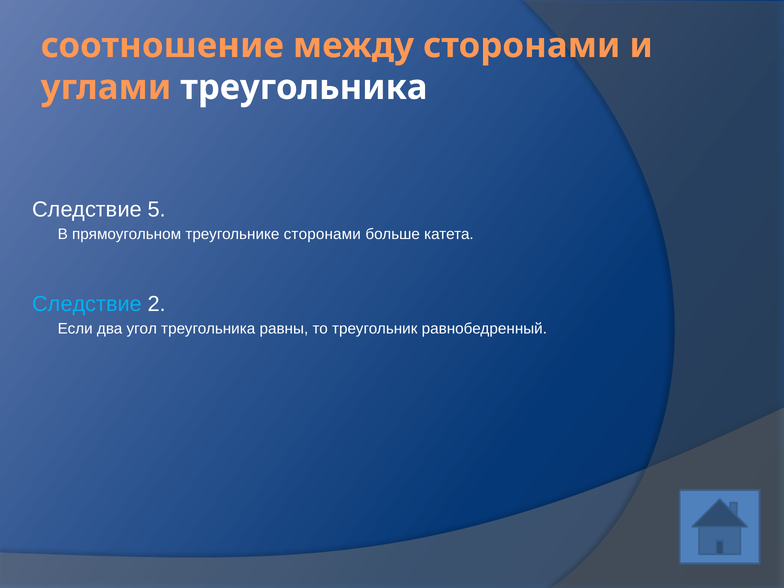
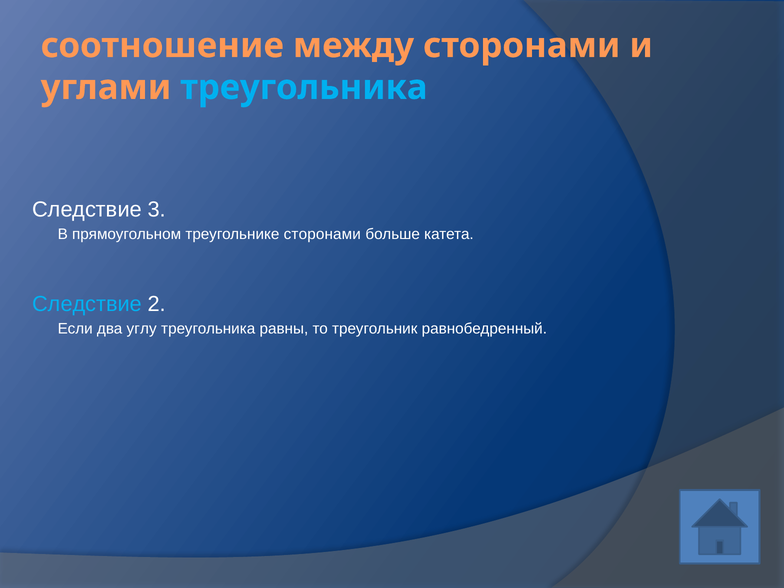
треугольника at (304, 87) colour: white -> light blue
5: 5 -> 3
угол: угол -> углу
